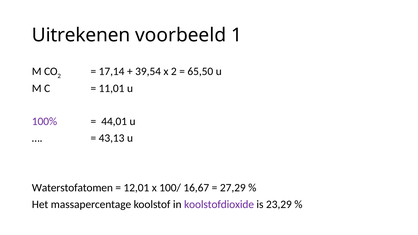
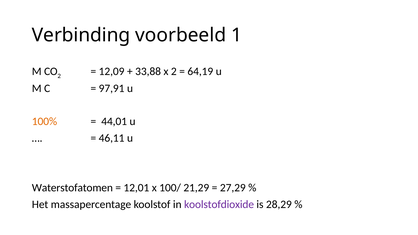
Uitrekenen: Uitrekenen -> Verbinding
17,14: 17,14 -> 12,09
39,54: 39,54 -> 33,88
65,50: 65,50 -> 64,19
11,01: 11,01 -> 97,91
100% colour: purple -> orange
43,13: 43,13 -> 46,11
16,67: 16,67 -> 21,29
23,29: 23,29 -> 28,29
